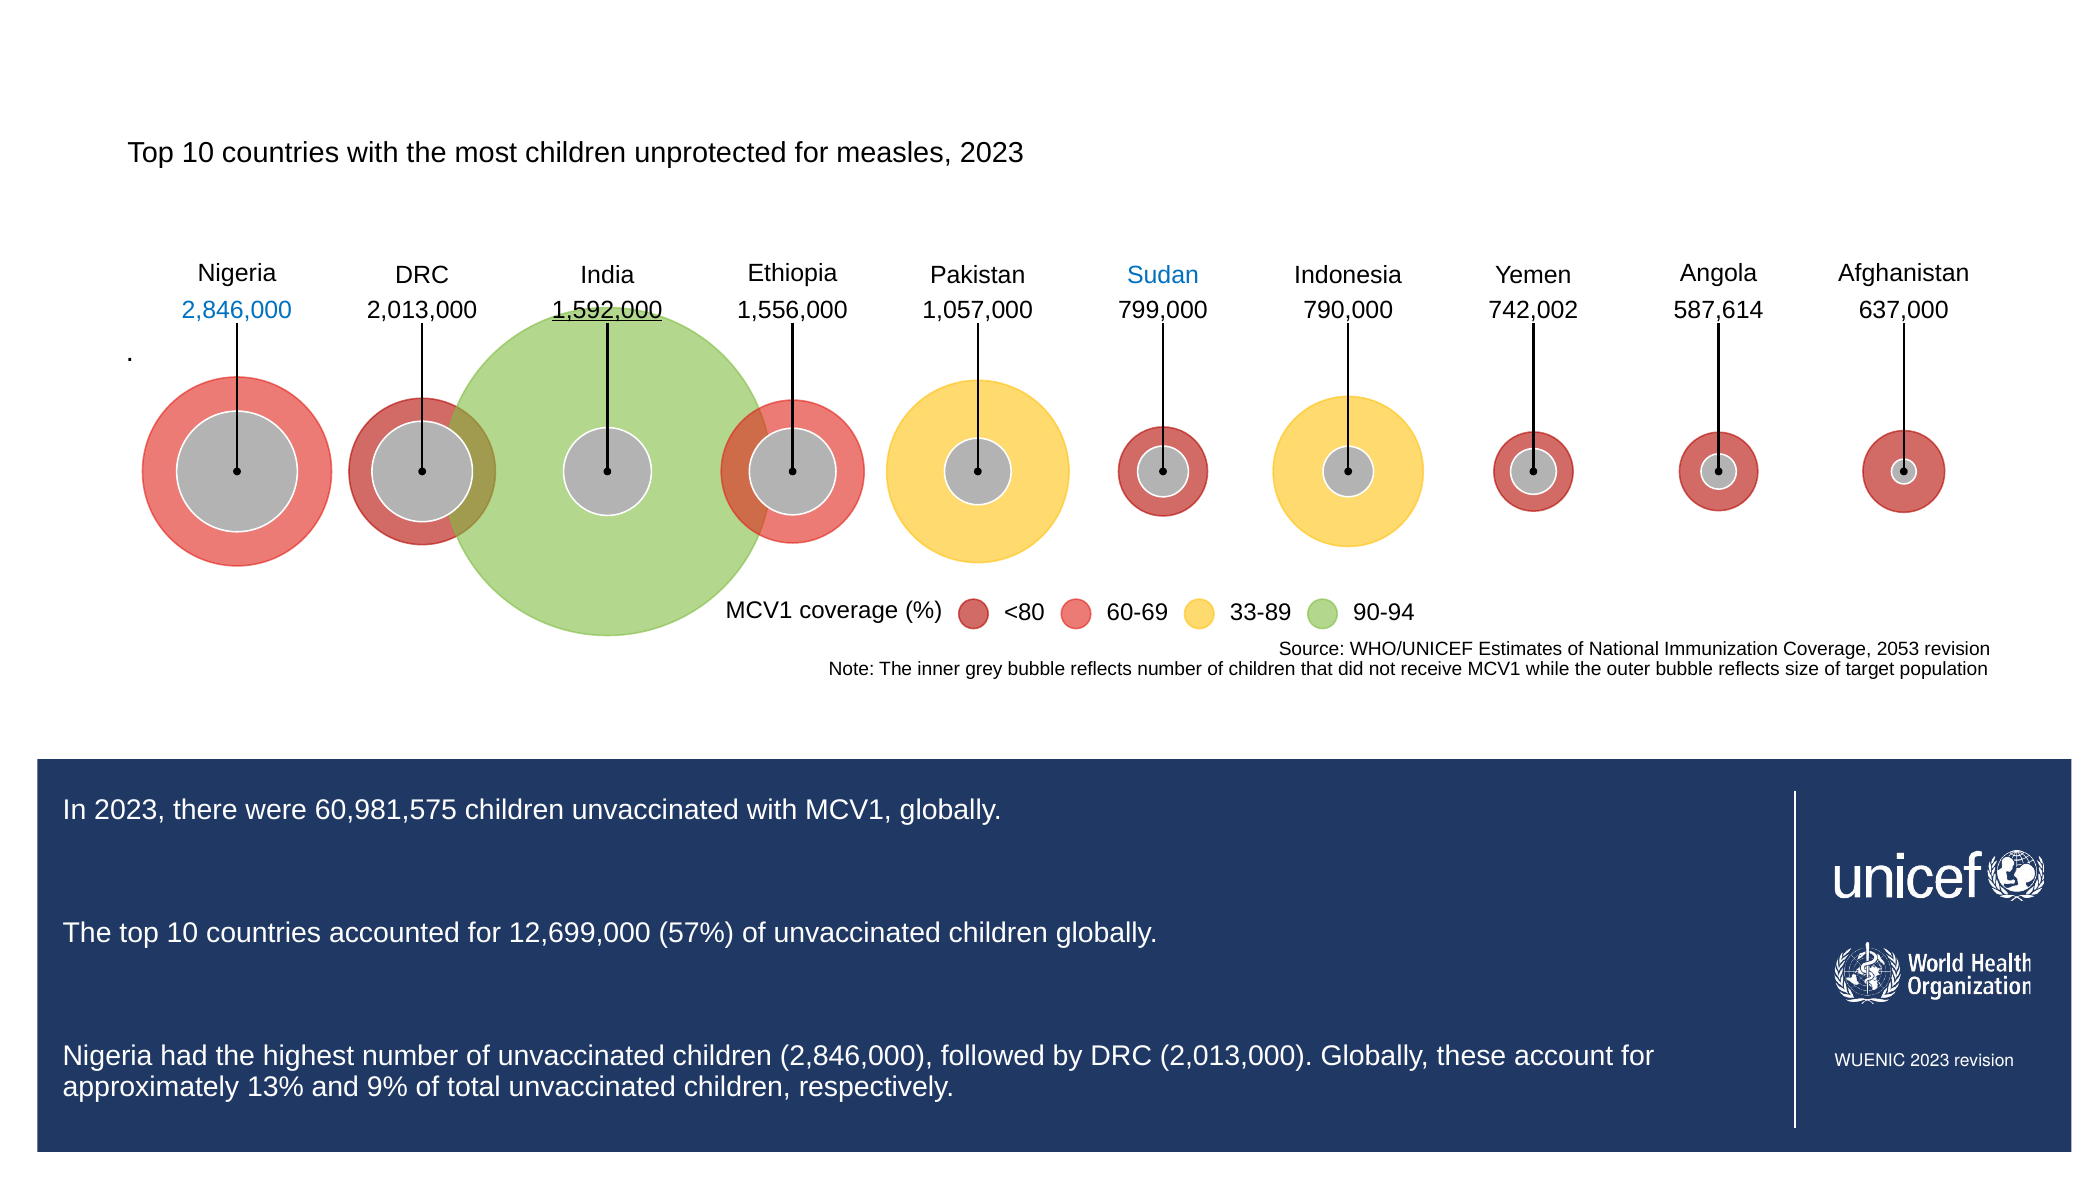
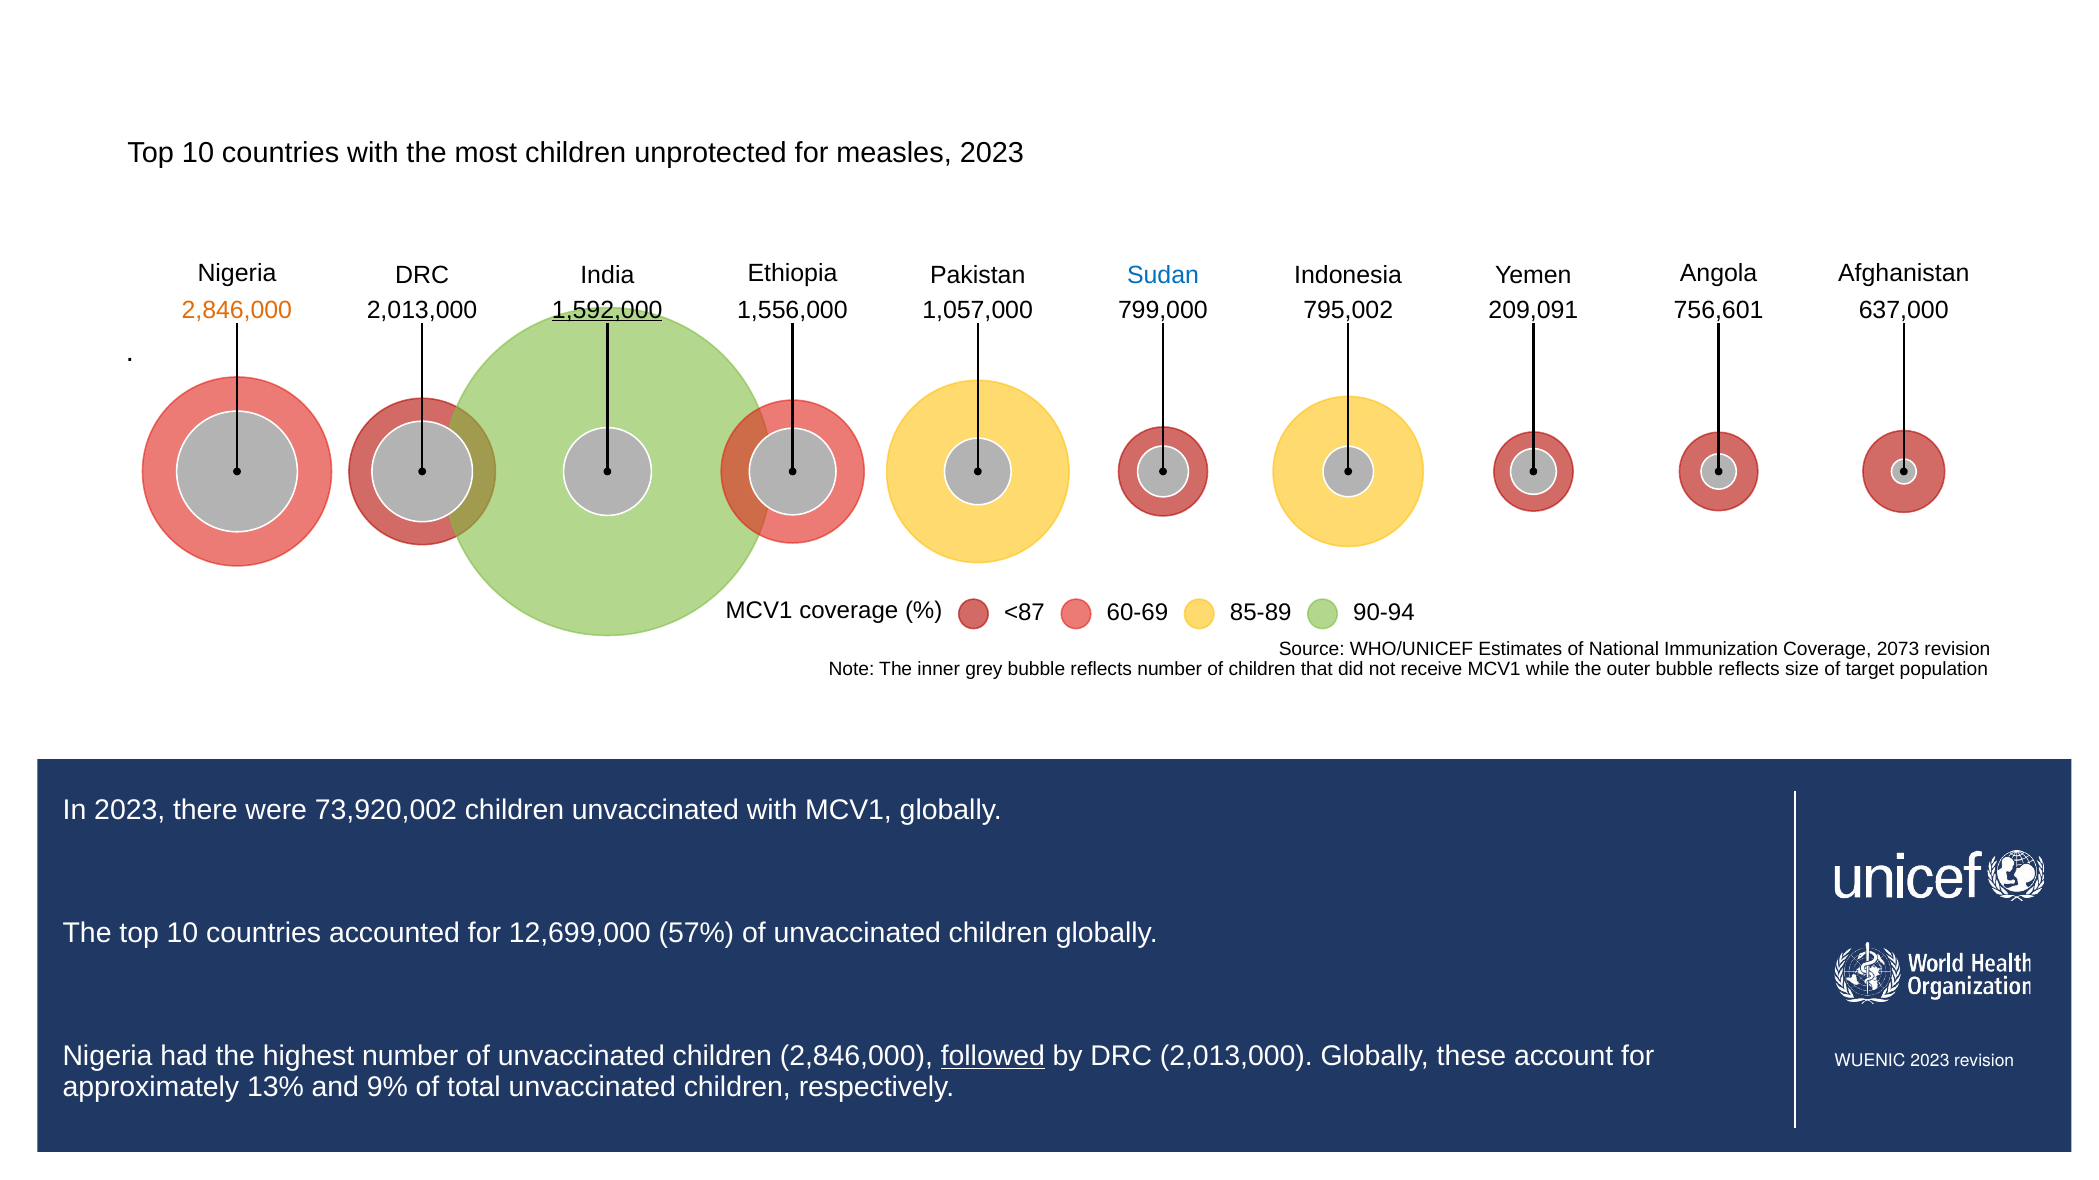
2,846,000 at (237, 310) colour: blue -> orange
790,000: 790,000 -> 795,002
742,002: 742,002 -> 209,091
587,614: 587,614 -> 756,601
<80: <80 -> <87
33-89: 33-89 -> 85-89
2053: 2053 -> 2073
60,981,575: 60,981,575 -> 73,920,002
followed underline: none -> present
